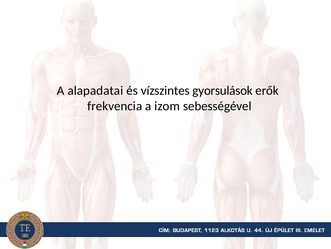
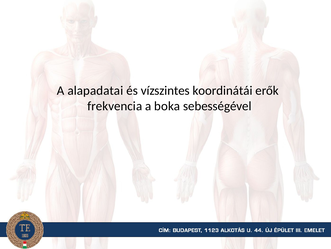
gyorsulások: gyorsulások -> koordinátái
izom: izom -> boka
